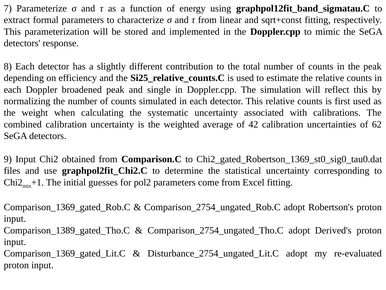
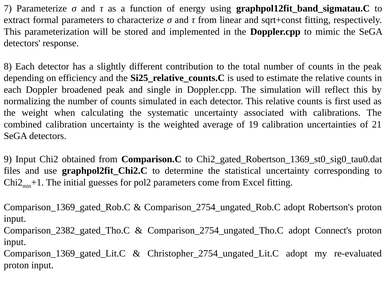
42: 42 -> 19
62: 62 -> 21
Comparison_1389_gated_Tho.C: Comparison_1389_gated_Tho.C -> Comparison_2382_gated_Tho.C
Derived's: Derived's -> Connect's
Disturbance_2754_ungated_Lit.C: Disturbance_2754_ungated_Lit.C -> Christopher_2754_ungated_Lit.C
